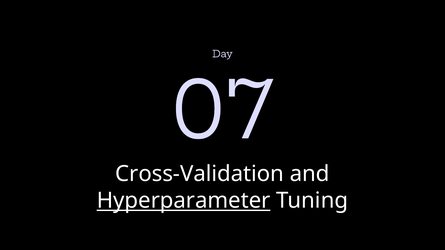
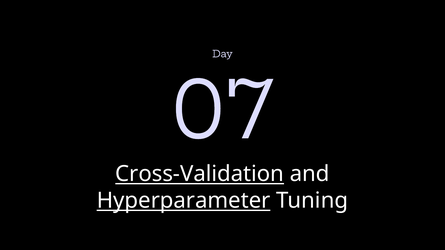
Cross-Validation underline: none -> present
